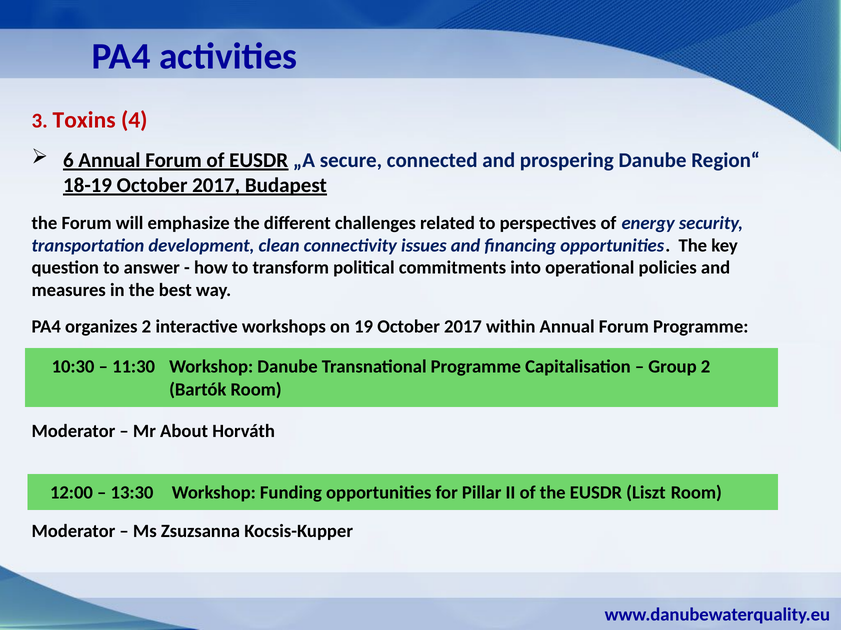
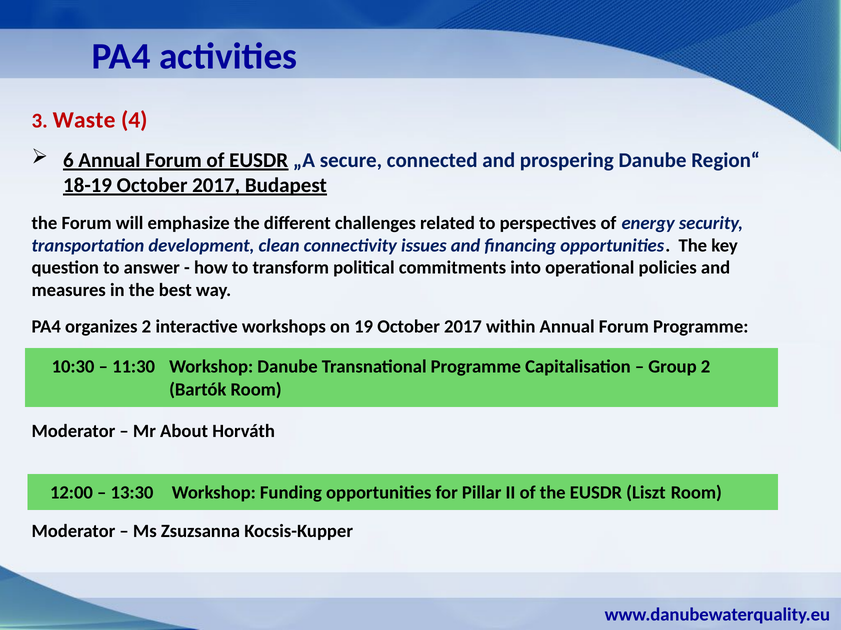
Toxins: Toxins -> Waste
